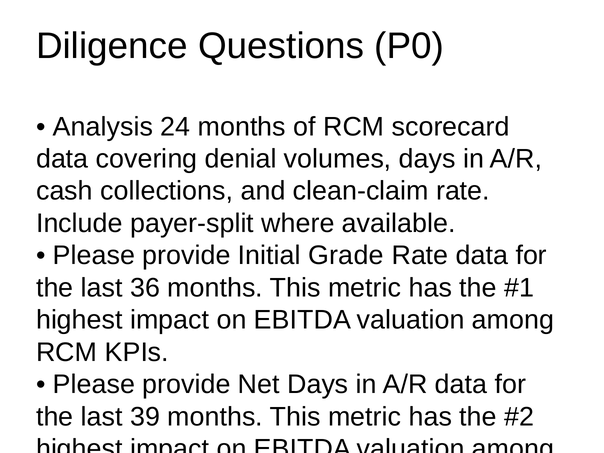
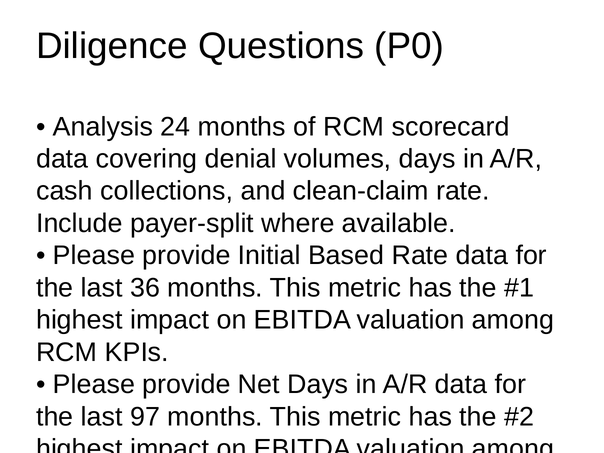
Grade: Grade -> Based
39: 39 -> 97
